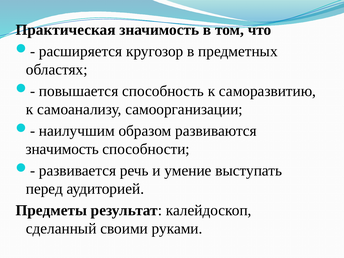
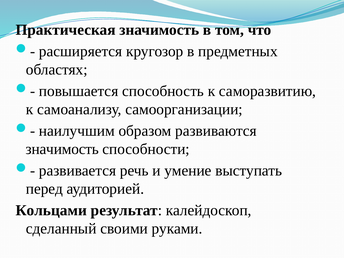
Предметы: Предметы -> Кольцами
